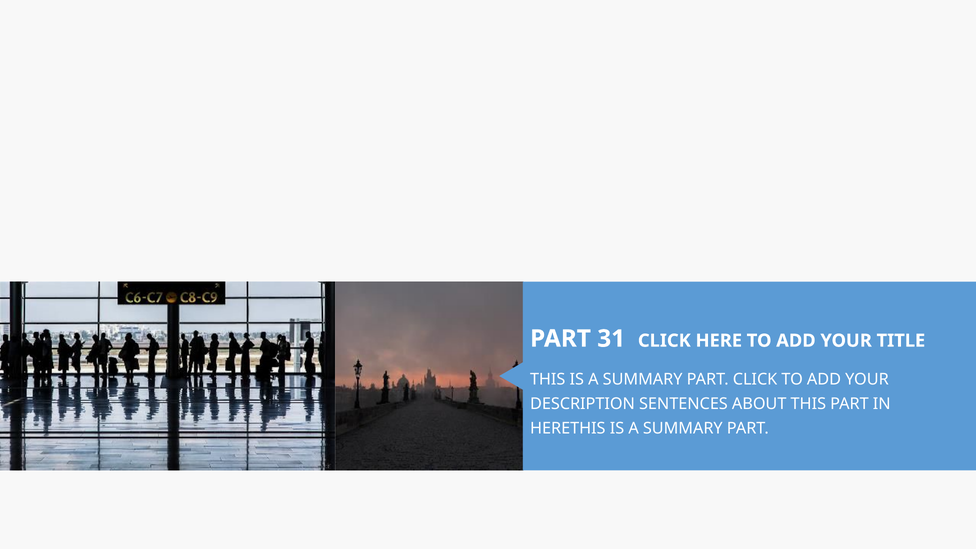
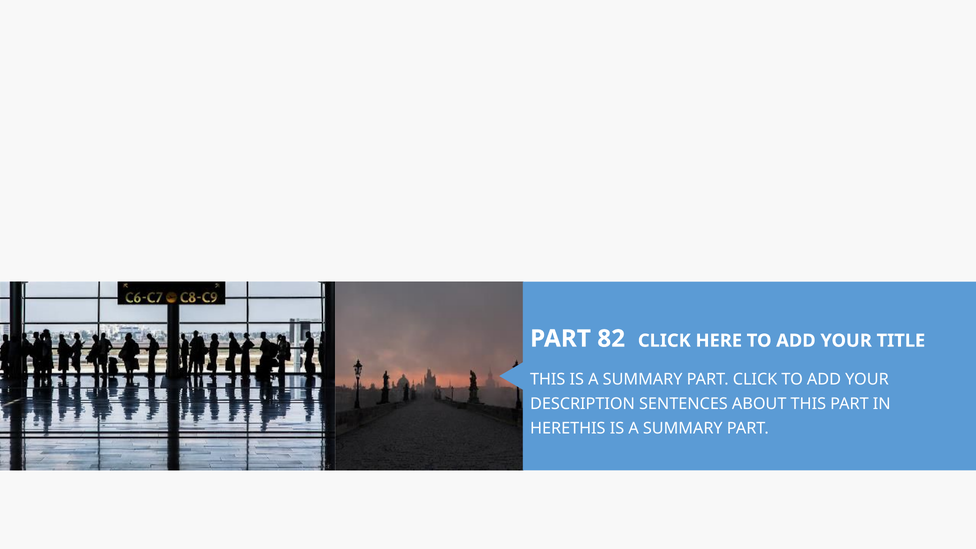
31: 31 -> 82
